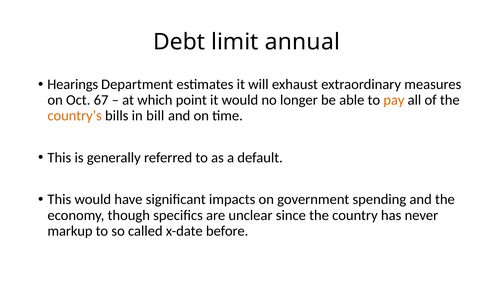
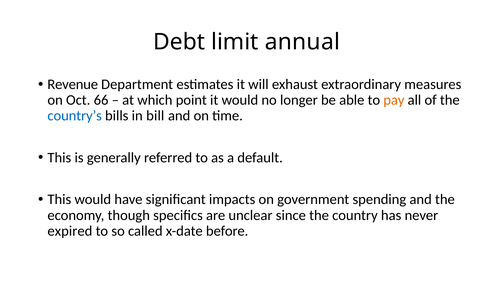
Hearings: Hearings -> Revenue
67: 67 -> 66
country’s colour: orange -> blue
markup: markup -> expired
